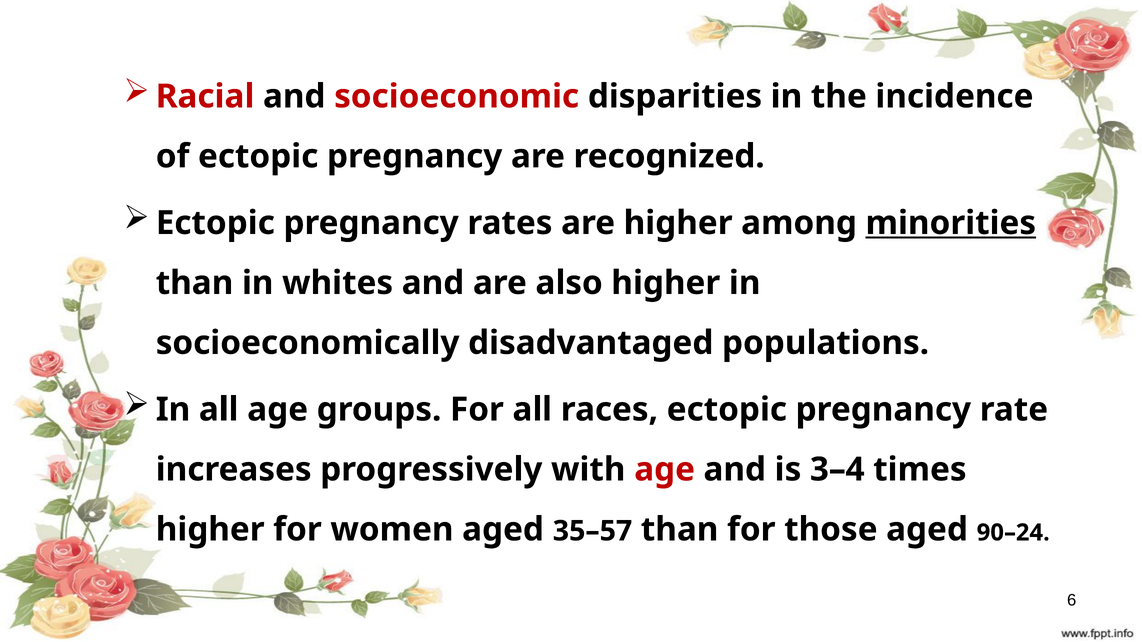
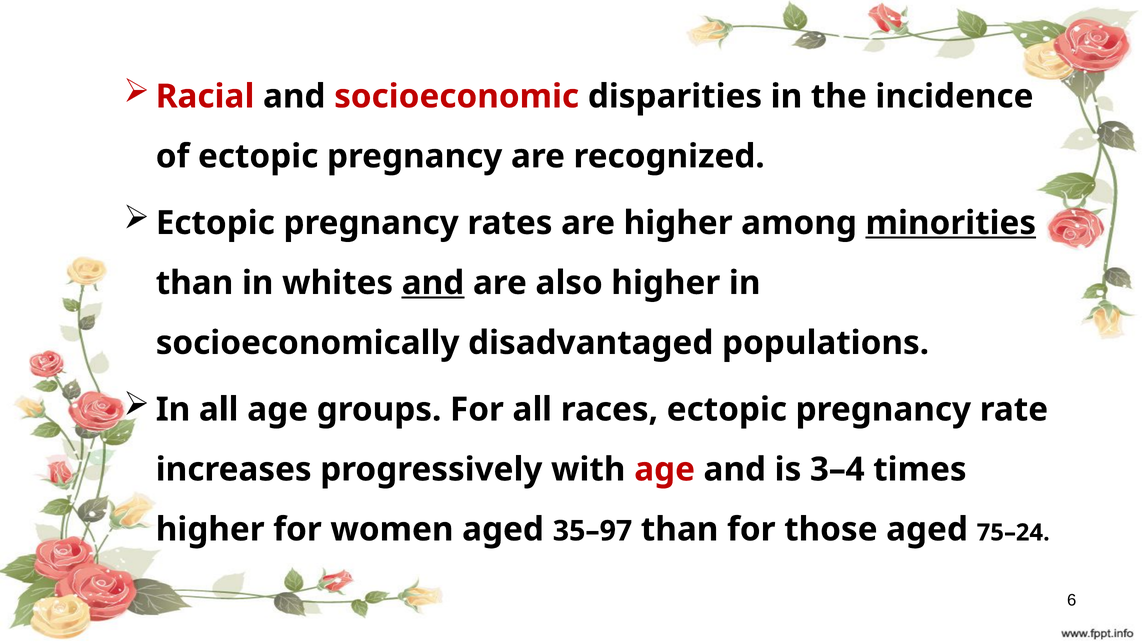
and at (433, 283) underline: none -> present
35–57: 35–57 -> 35–97
90–24: 90–24 -> 75–24
